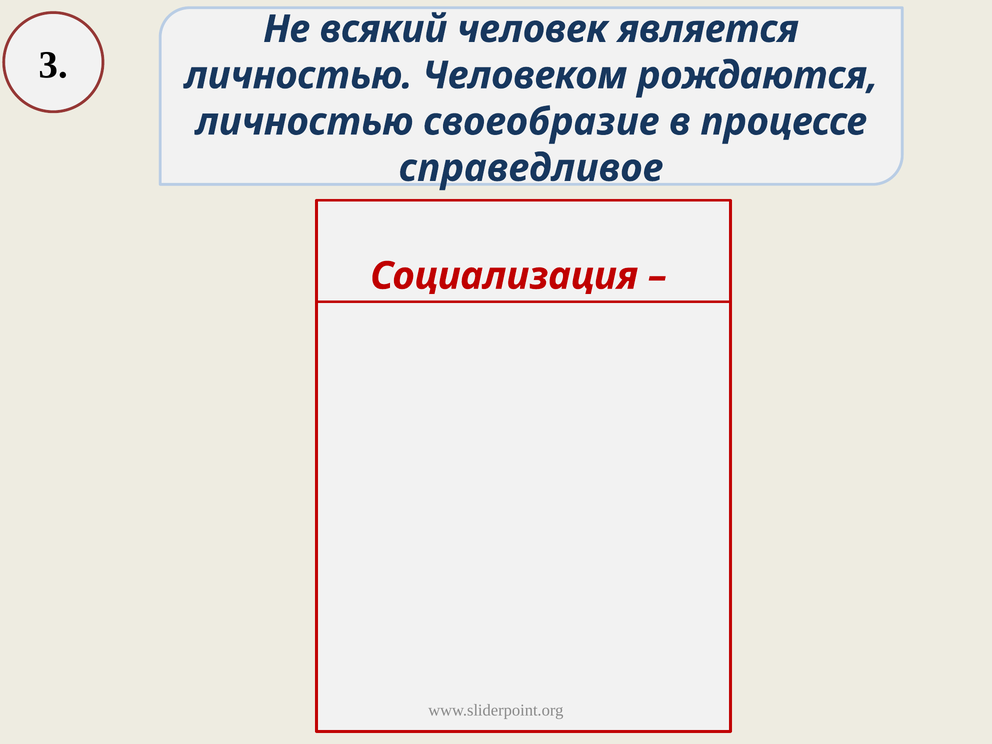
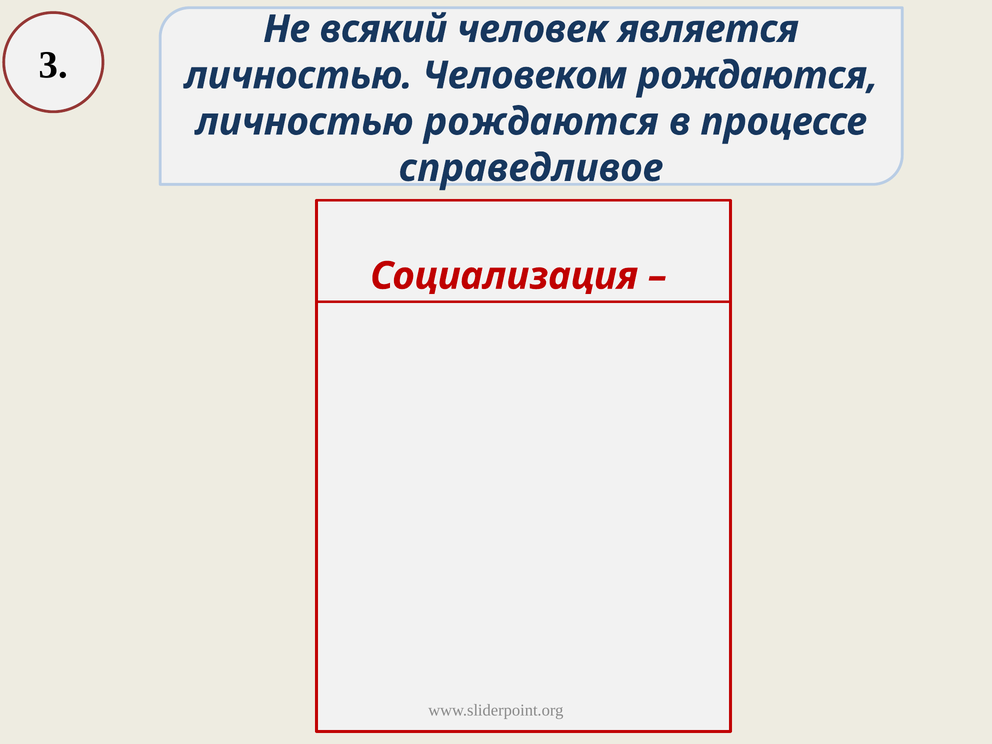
личностью своеобразие: своеобразие -> рождаются
